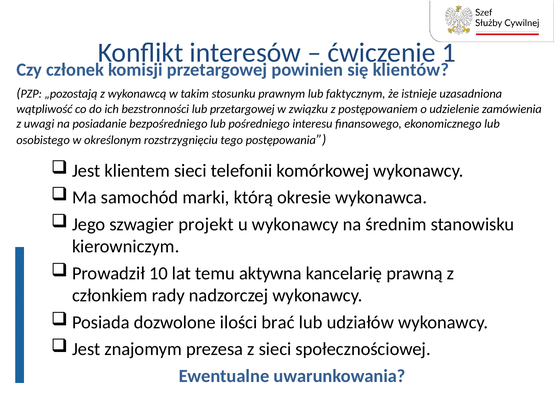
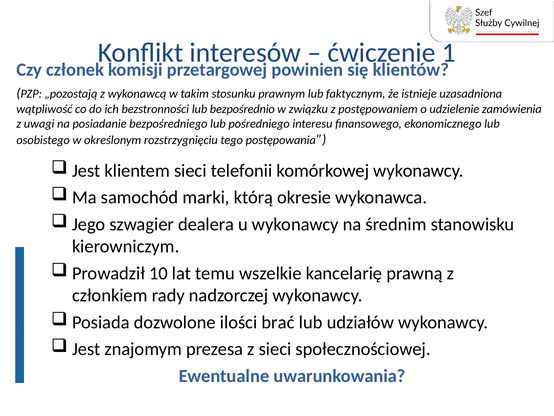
lub przetargowej: przetargowej -> bezpośrednio
projekt: projekt -> dealera
aktywna: aktywna -> wszelkie
